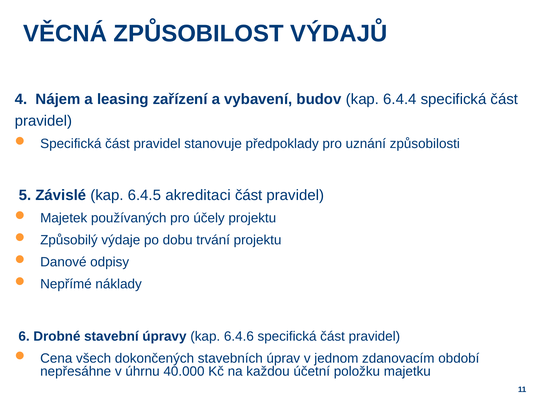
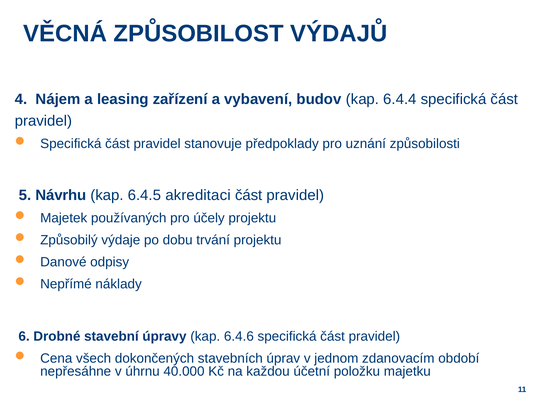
Závislé: Závislé -> Návrhu
